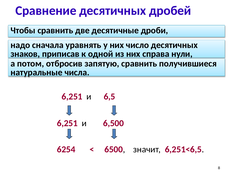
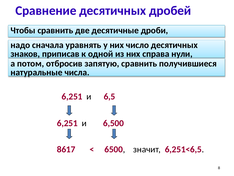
6254: 6254 -> 8617
